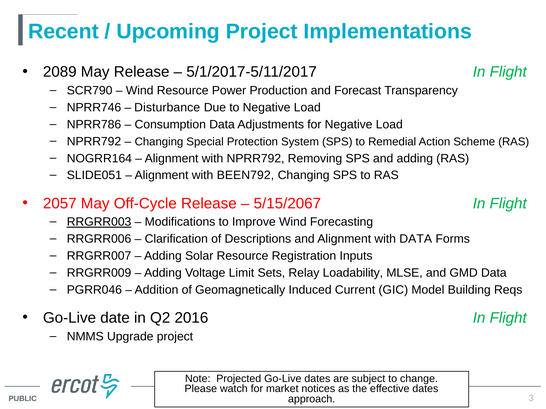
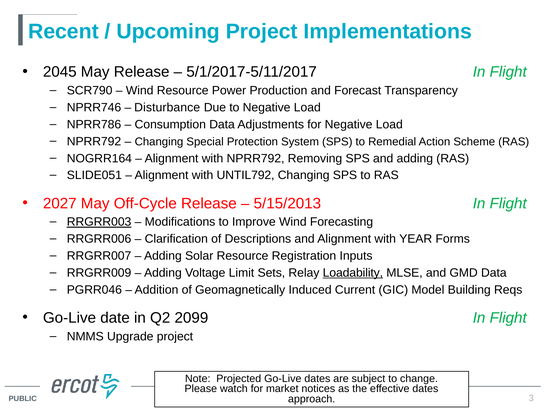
2089: 2089 -> 2045
BEEN792: BEEN792 -> UNTIL792
2057: 2057 -> 2027
5/15/2067: 5/15/2067 -> 5/15/2013
with DATA: DATA -> YEAR
Loadability underline: none -> present
2016: 2016 -> 2099
